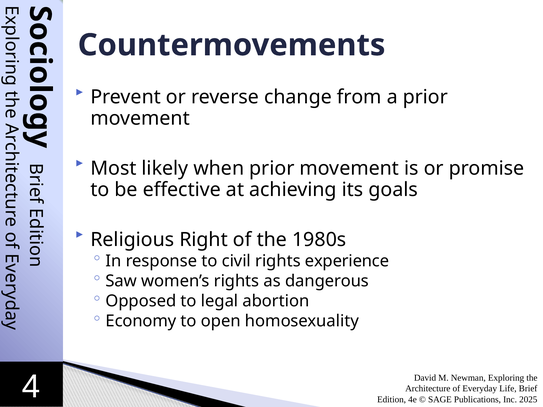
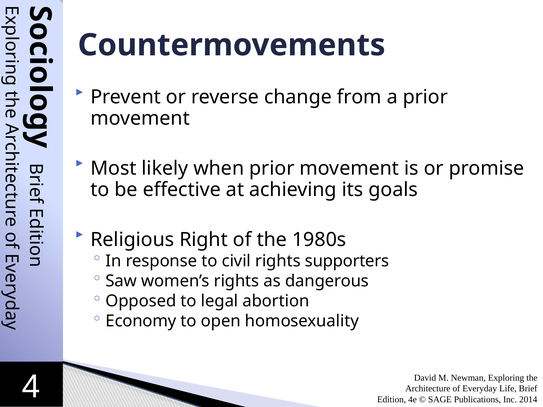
experience: experience -> supporters
2025: 2025 -> 2014
